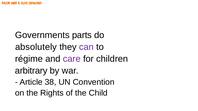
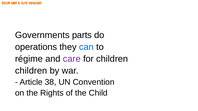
absolutely: absolutely -> operations
can colour: purple -> blue
arbitrary at (31, 71): arbitrary -> children
